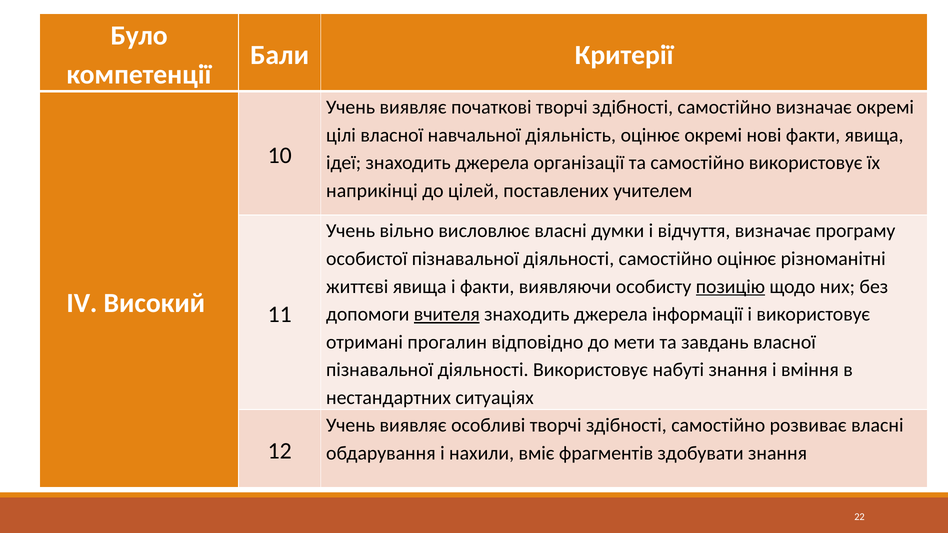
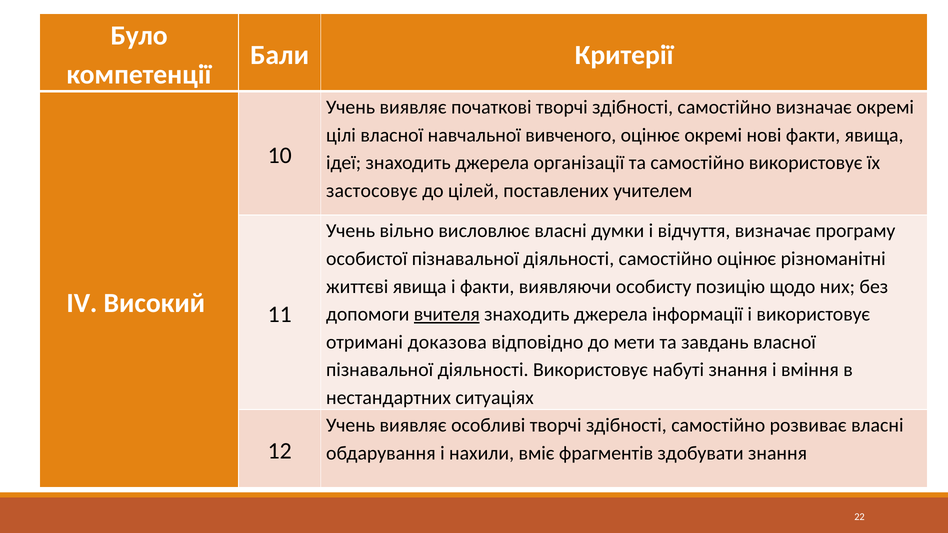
діяльність: діяльність -> вивченого
наприкінці: наприкінці -> застосовує
позицію underline: present -> none
прогалин: прогалин -> доказова
